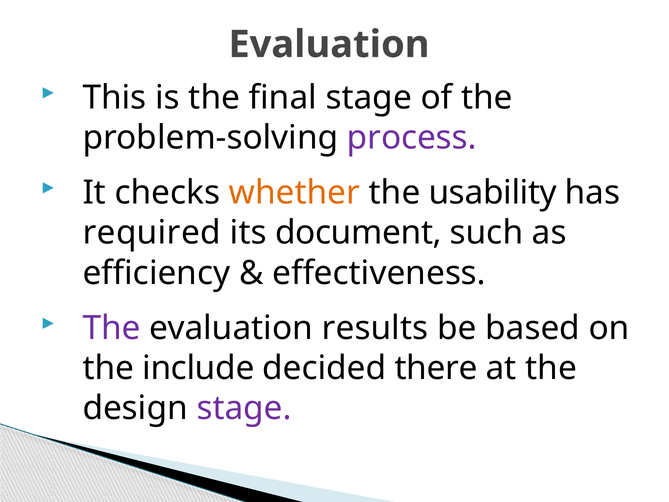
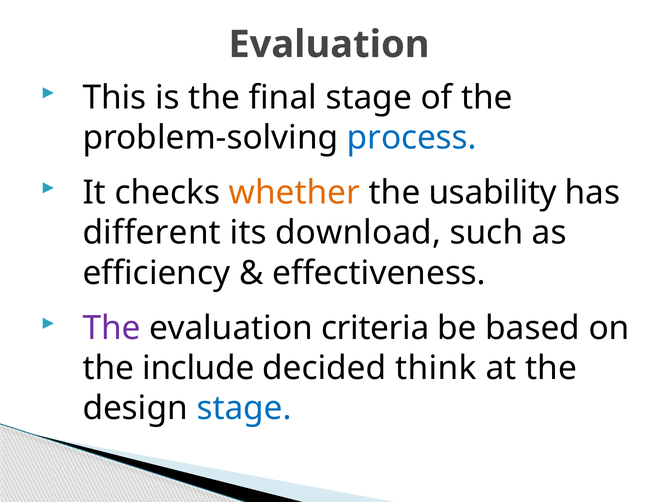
process colour: purple -> blue
required: required -> different
document: document -> download
results: results -> criteria
there: there -> think
stage at (244, 408) colour: purple -> blue
